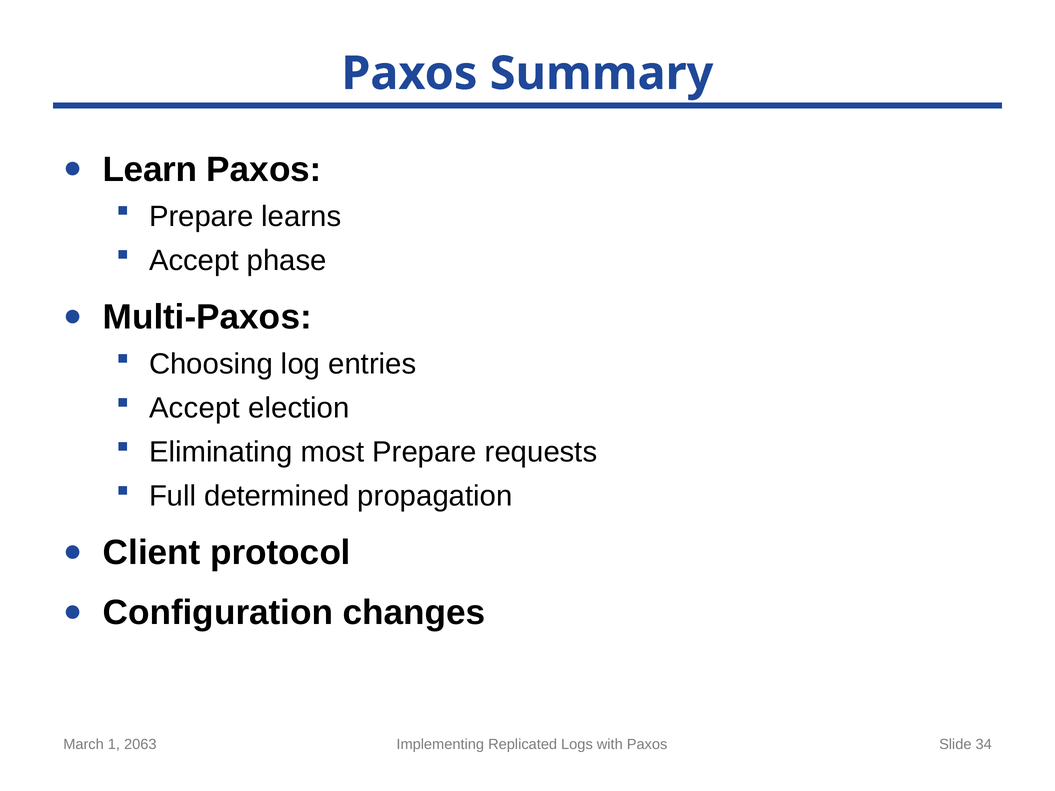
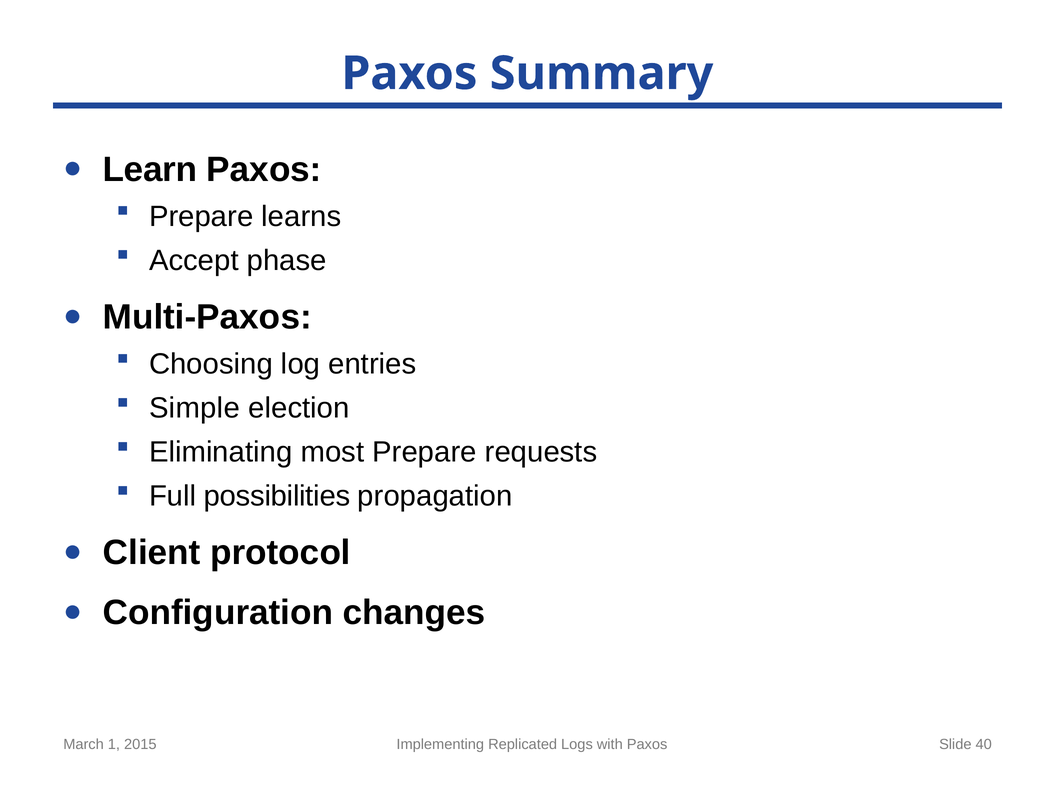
Accept at (195, 408): Accept -> Simple
determined: determined -> possibilities
2063: 2063 -> 2015
34: 34 -> 40
